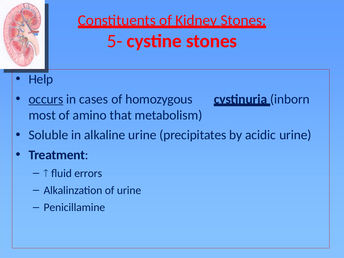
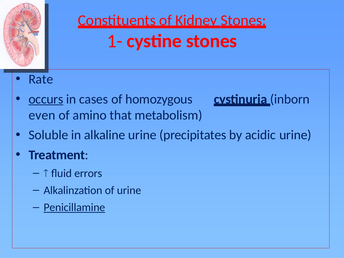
5-: 5- -> 1-
Help: Help -> Rate
most: most -> even
Penicillamine underline: none -> present
